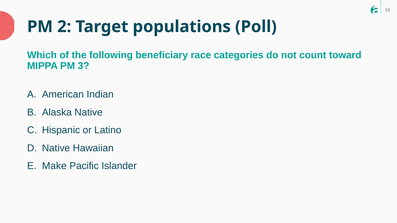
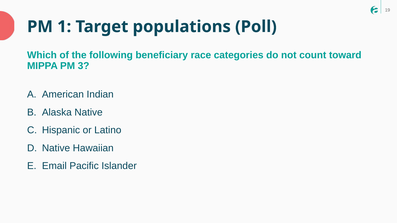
2: 2 -> 1
Make: Make -> Email
